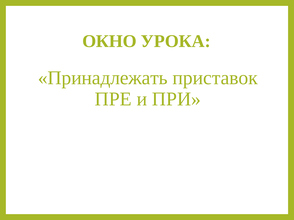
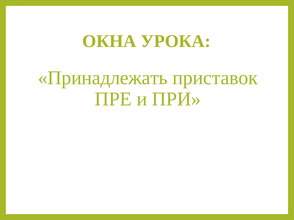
ОКНО: ОКНО -> ОКНА
